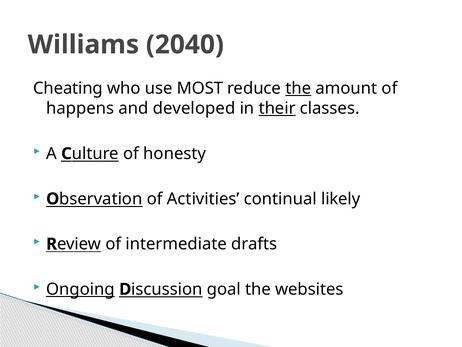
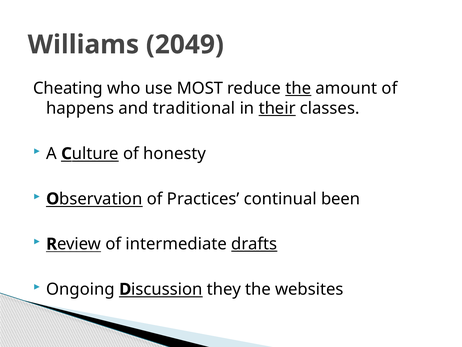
2040: 2040 -> 2049
developed: developed -> traditional
Activities: Activities -> Practices
likely: likely -> been
drafts underline: none -> present
Ongoing underline: present -> none
goal: goal -> they
